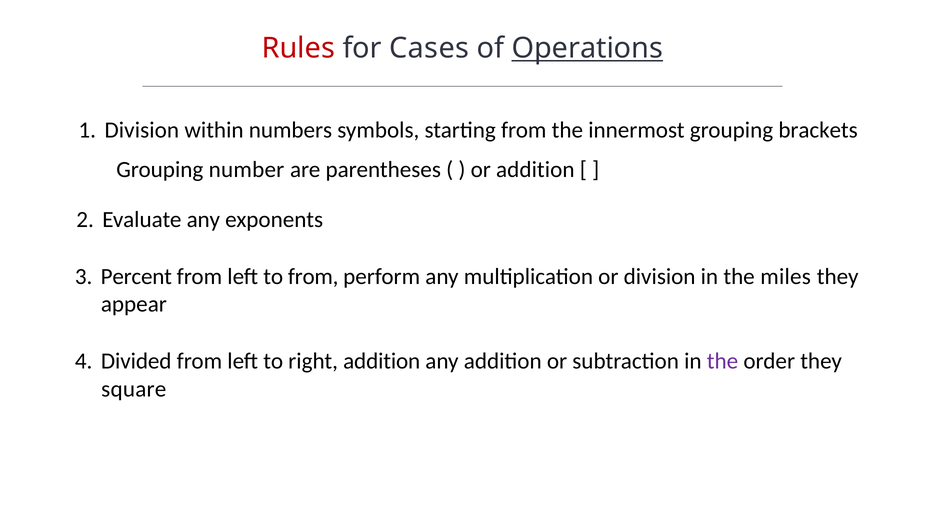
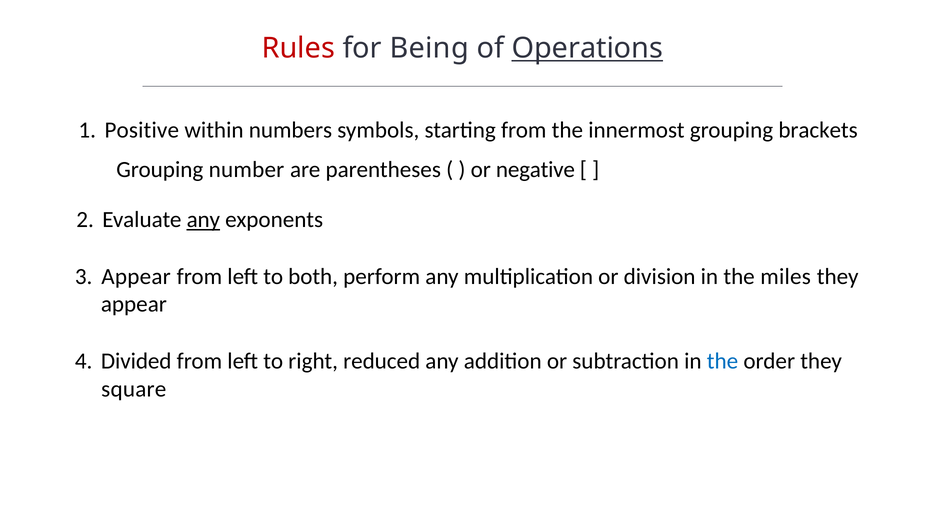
Cases: Cases -> Being
Division at (142, 130): Division -> Positive
or addition: addition -> negative
any at (203, 220) underline: none -> present
Percent at (136, 277): Percent -> Appear
to from: from -> both
right addition: addition -> reduced
the at (722, 361) colour: purple -> blue
